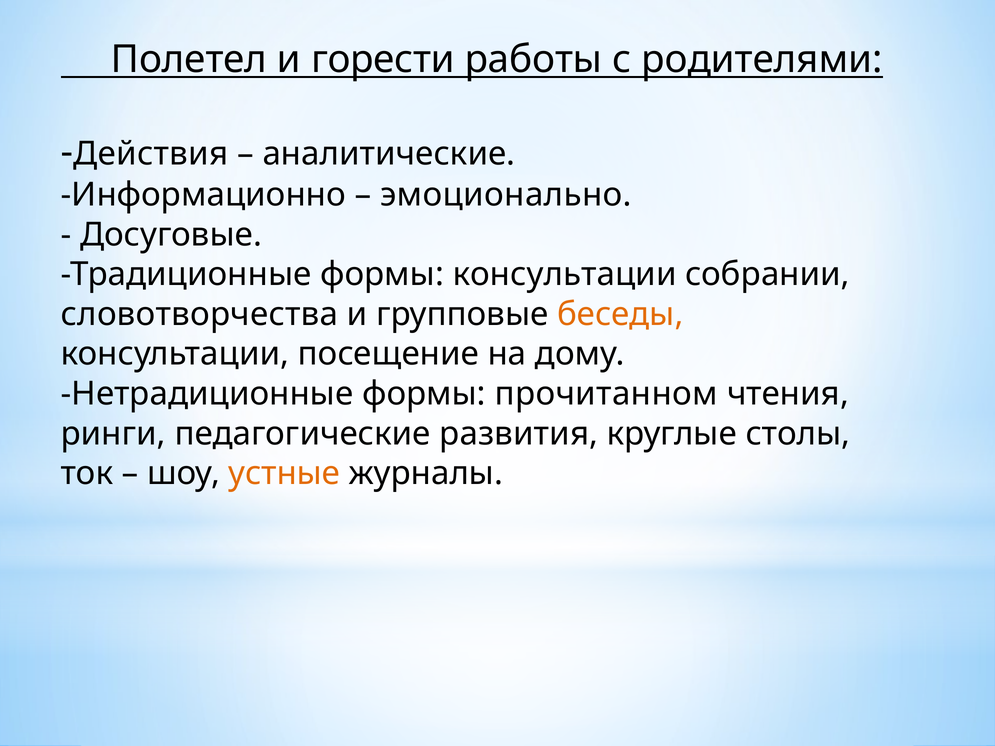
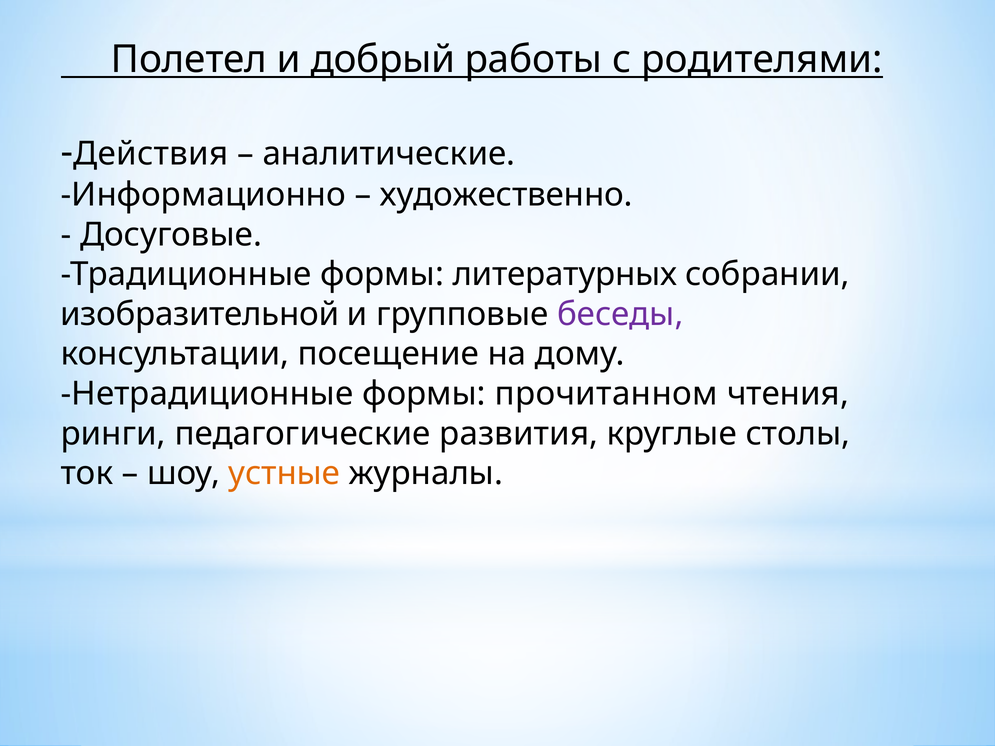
горести: горести -> добрый
эмоционально: эмоционально -> художественно
формы консультации: консультации -> литературных
словотворчества: словотворчества -> изобразительной
беседы colour: orange -> purple
